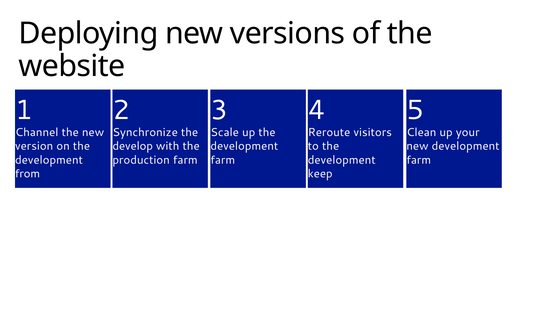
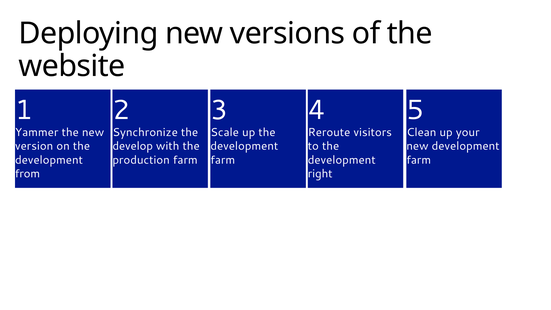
Channel: Channel -> Yammer
keep: keep -> right
